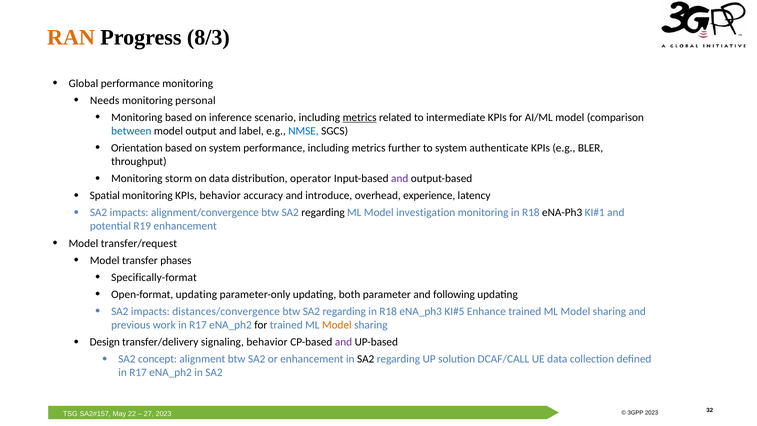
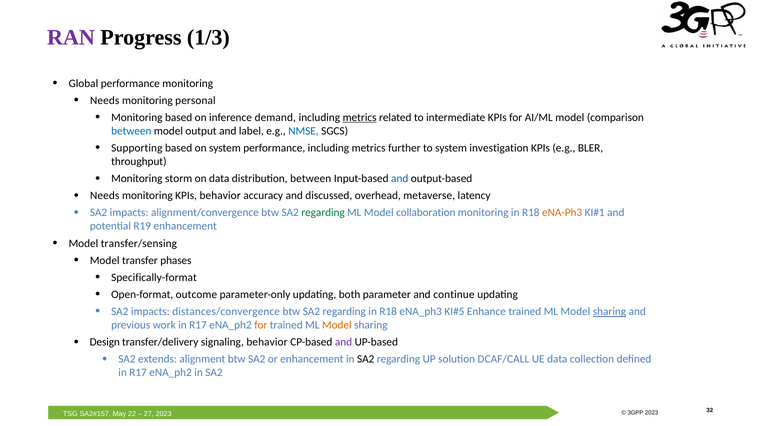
RAN colour: orange -> purple
8/3: 8/3 -> 1/3
scenario: scenario -> demand
Orientation: Orientation -> Supporting
authenticate: authenticate -> investigation
distribution operator: operator -> between
and at (400, 179) colour: purple -> blue
Spatial at (105, 196): Spatial -> Needs
introduce: introduce -> discussed
experience: experience -> metaverse
regarding at (323, 213) colour: black -> green
investigation: investigation -> collaboration
eNA-Ph3 colour: black -> orange
transfer/request: transfer/request -> transfer/sensing
Open-format updating: updating -> outcome
following: following -> continue
sharing at (609, 311) underline: none -> present
for at (261, 325) colour: black -> orange
concept: concept -> extends
